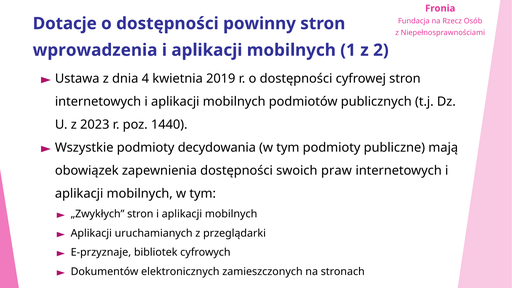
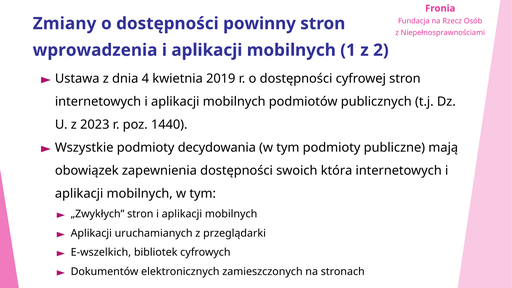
Dotacje: Dotacje -> Zmiany
praw: praw -> która
E-przyznaje: E-przyznaje -> E-wszelkich
